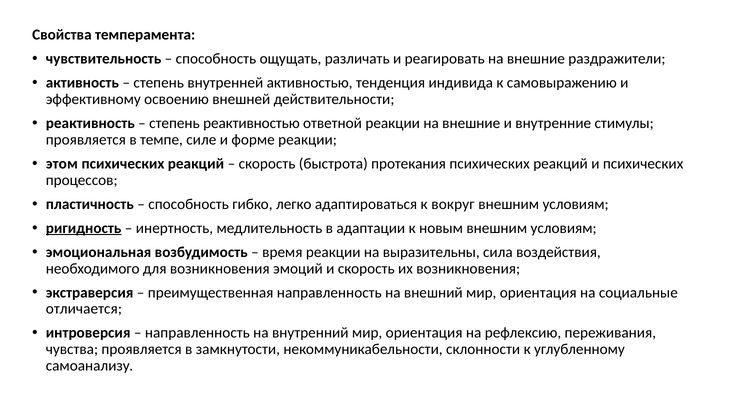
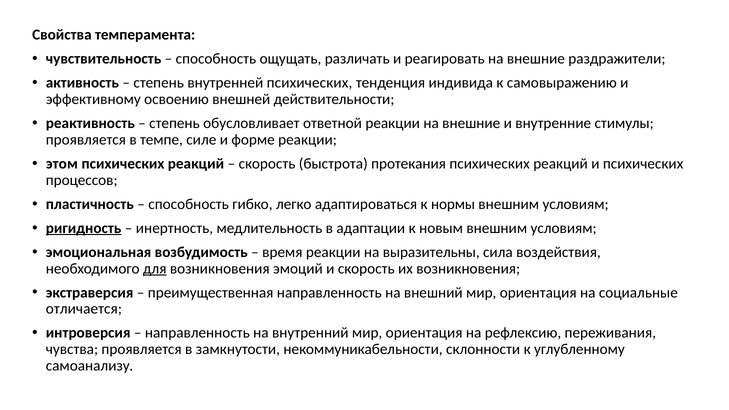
внутренней активностью: активностью -> психических
реактивностью: реактивностью -> обусловливает
вокруг: вокруг -> нормы
для underline: none -> present
